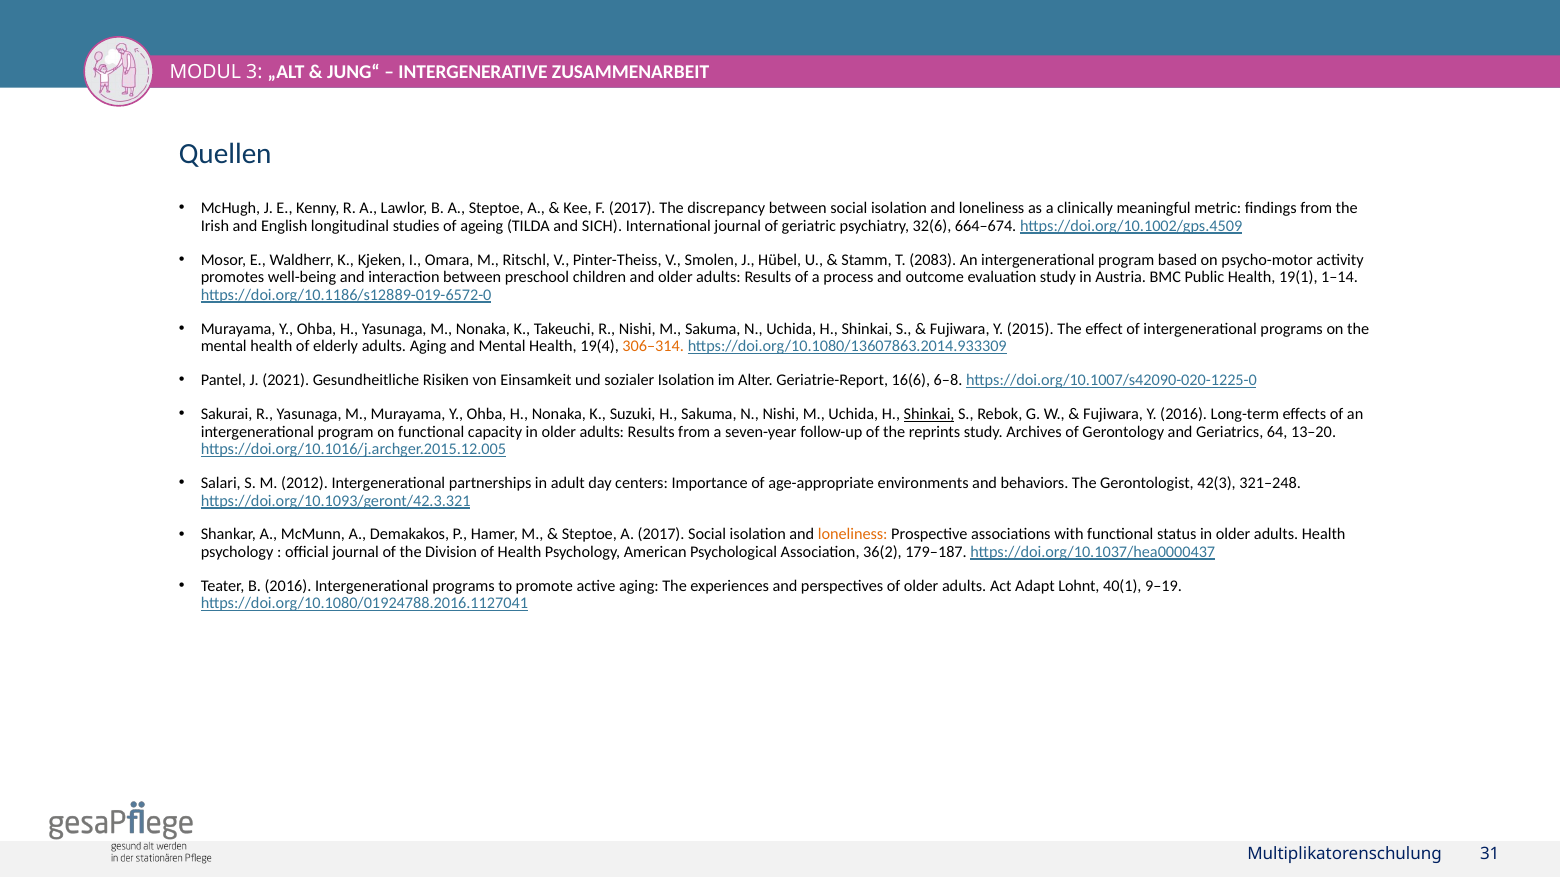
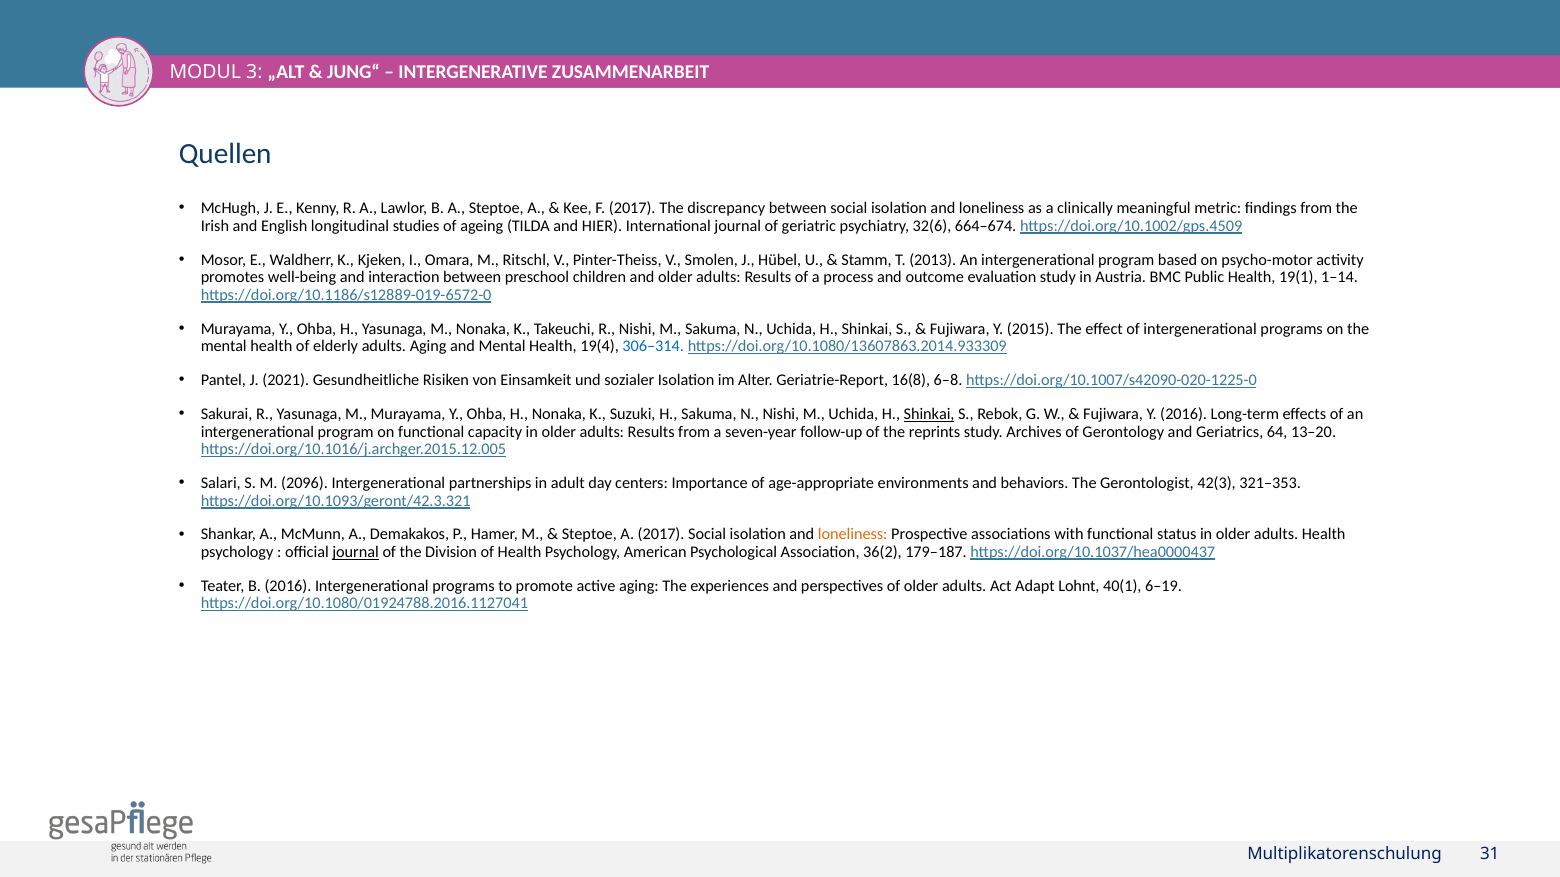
SICH: SICH -> HIER
2083: 2083 -> 2013
306–314 colour: orange -> blue
16(6: 16(6 -> 16(8
2012: 2012 -> 2096
321–248: 321–248 -> 321–353
journal at (356, 552) underline: none -> present
9–19: 9–19 -> 6–19
